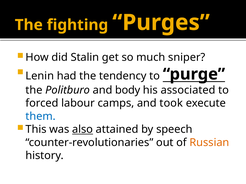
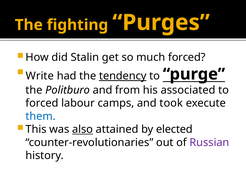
much sniper: sniper -> forced
Lenin: Lenin -> Write
tendency underline: none -> present
body: body -> from
speech: speech -> elected
Russian colour: orange -> purple
